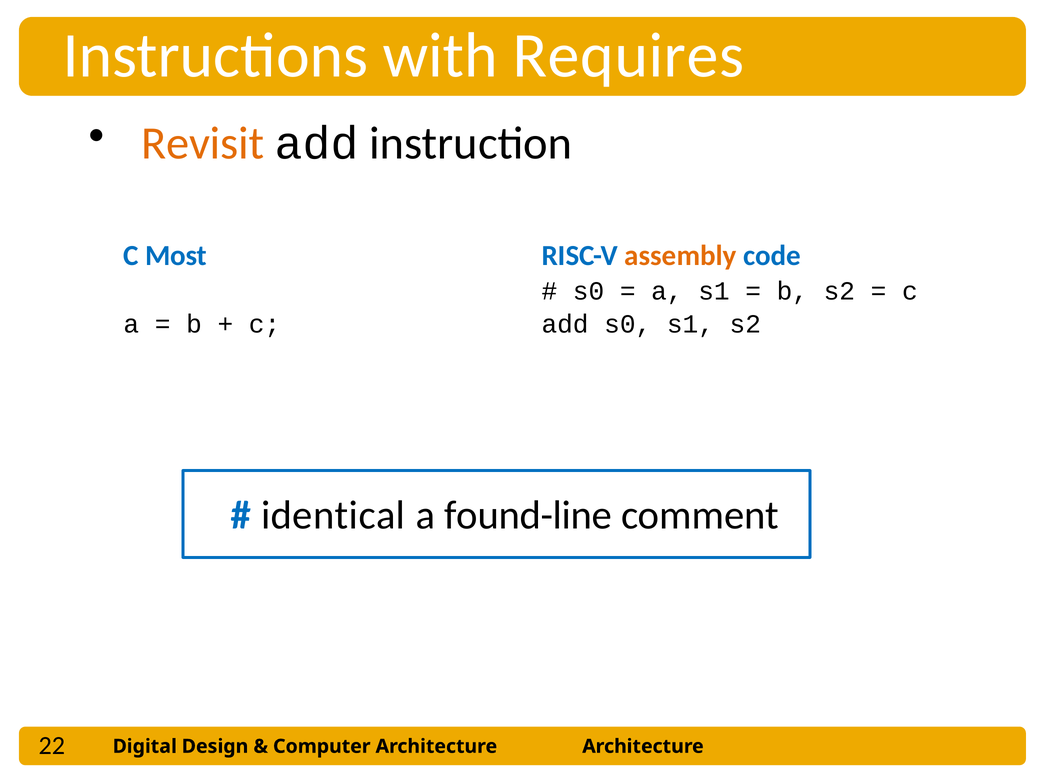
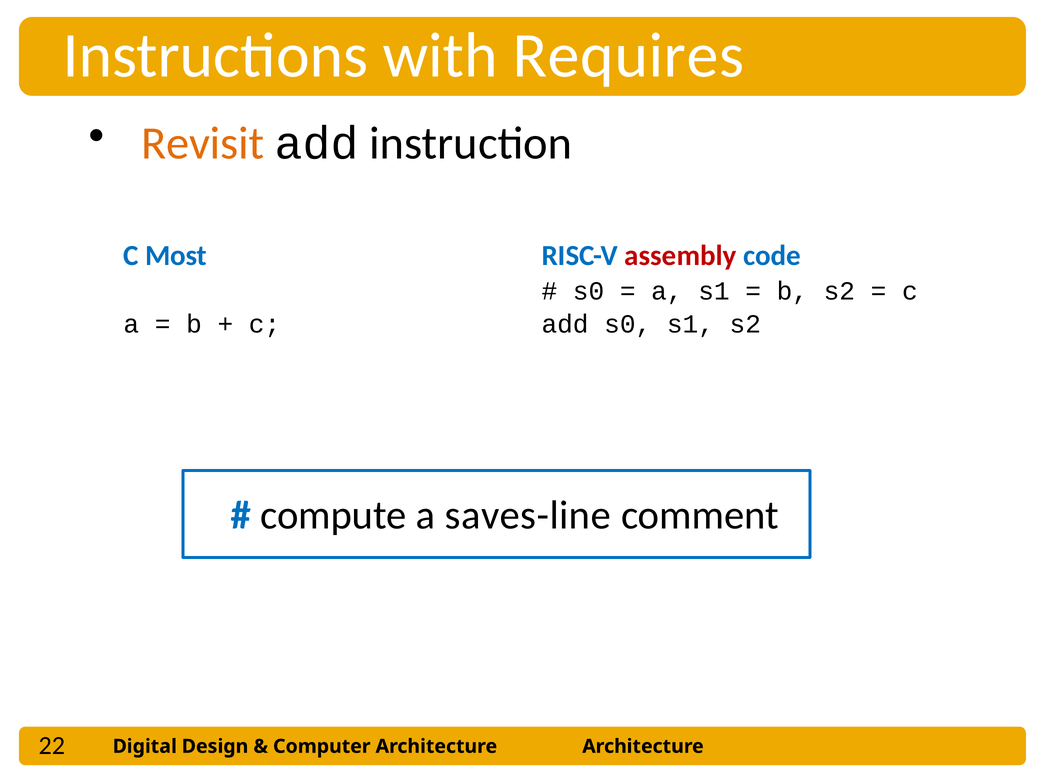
assembly colour: orange -> red
identical: identical -> compute
found-line: found-line -> saves-line
